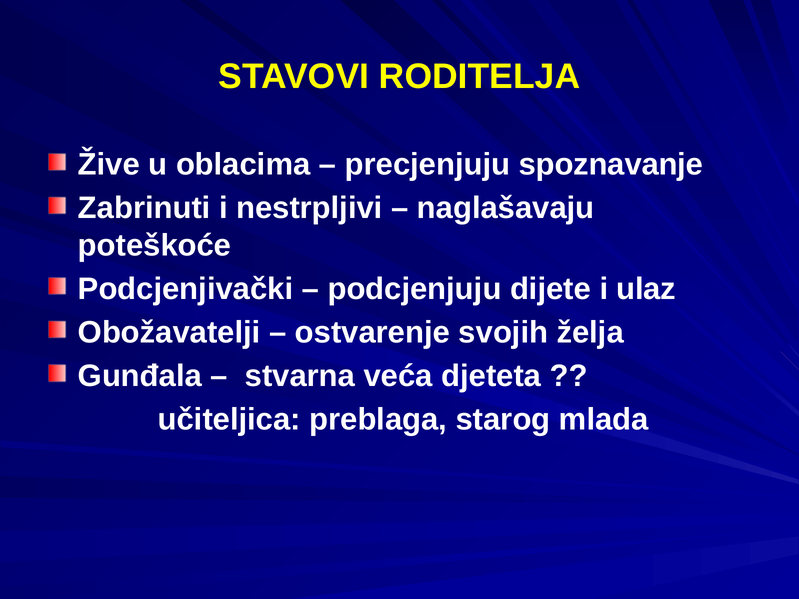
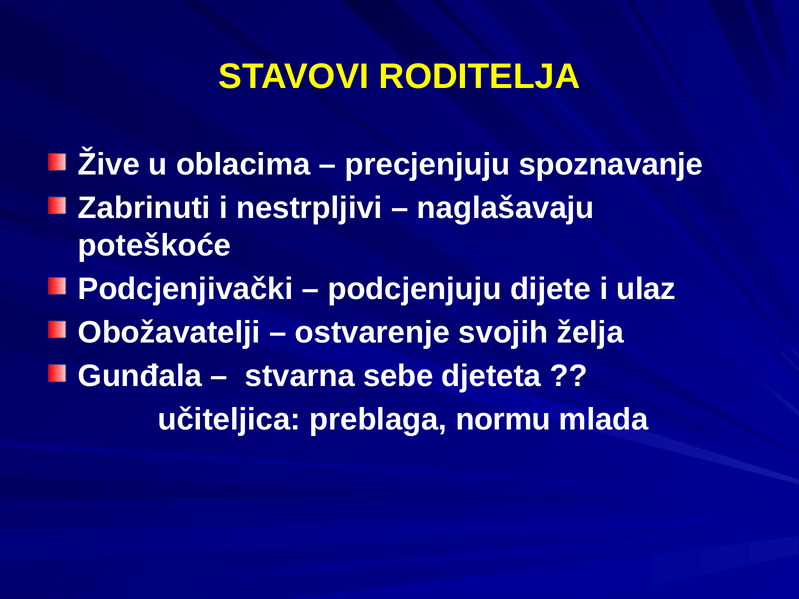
veća: veća -> sebe
starog: starog -> normu
